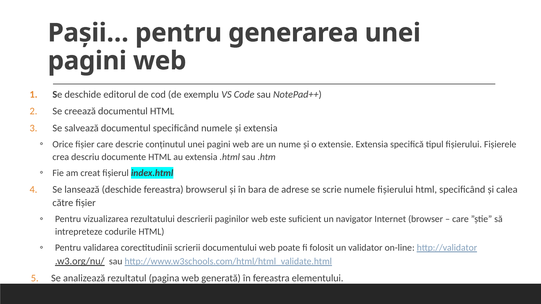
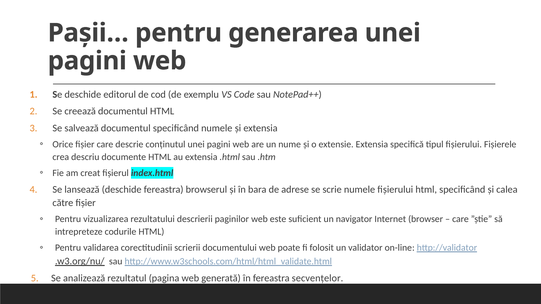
elementului: elementului -> secvenţelor
